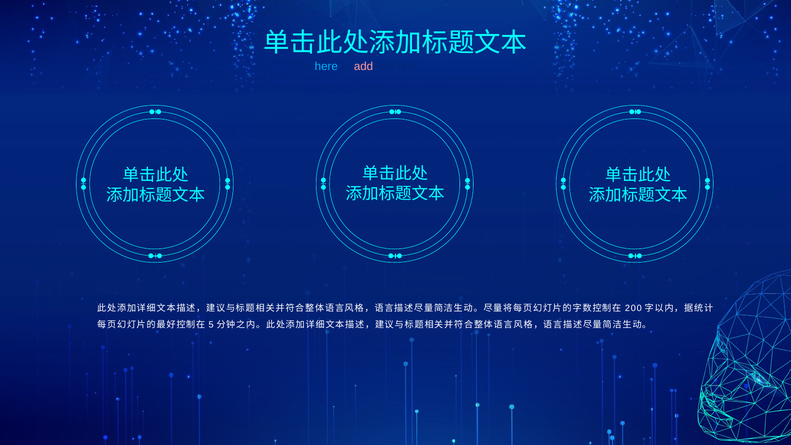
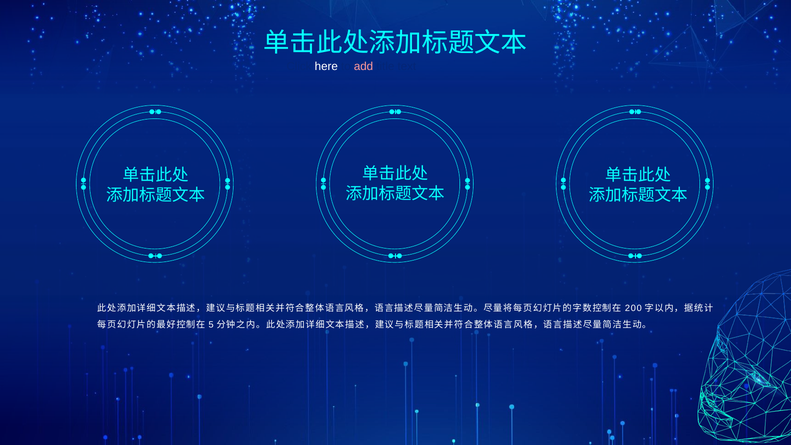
here colour: light blue -> white
